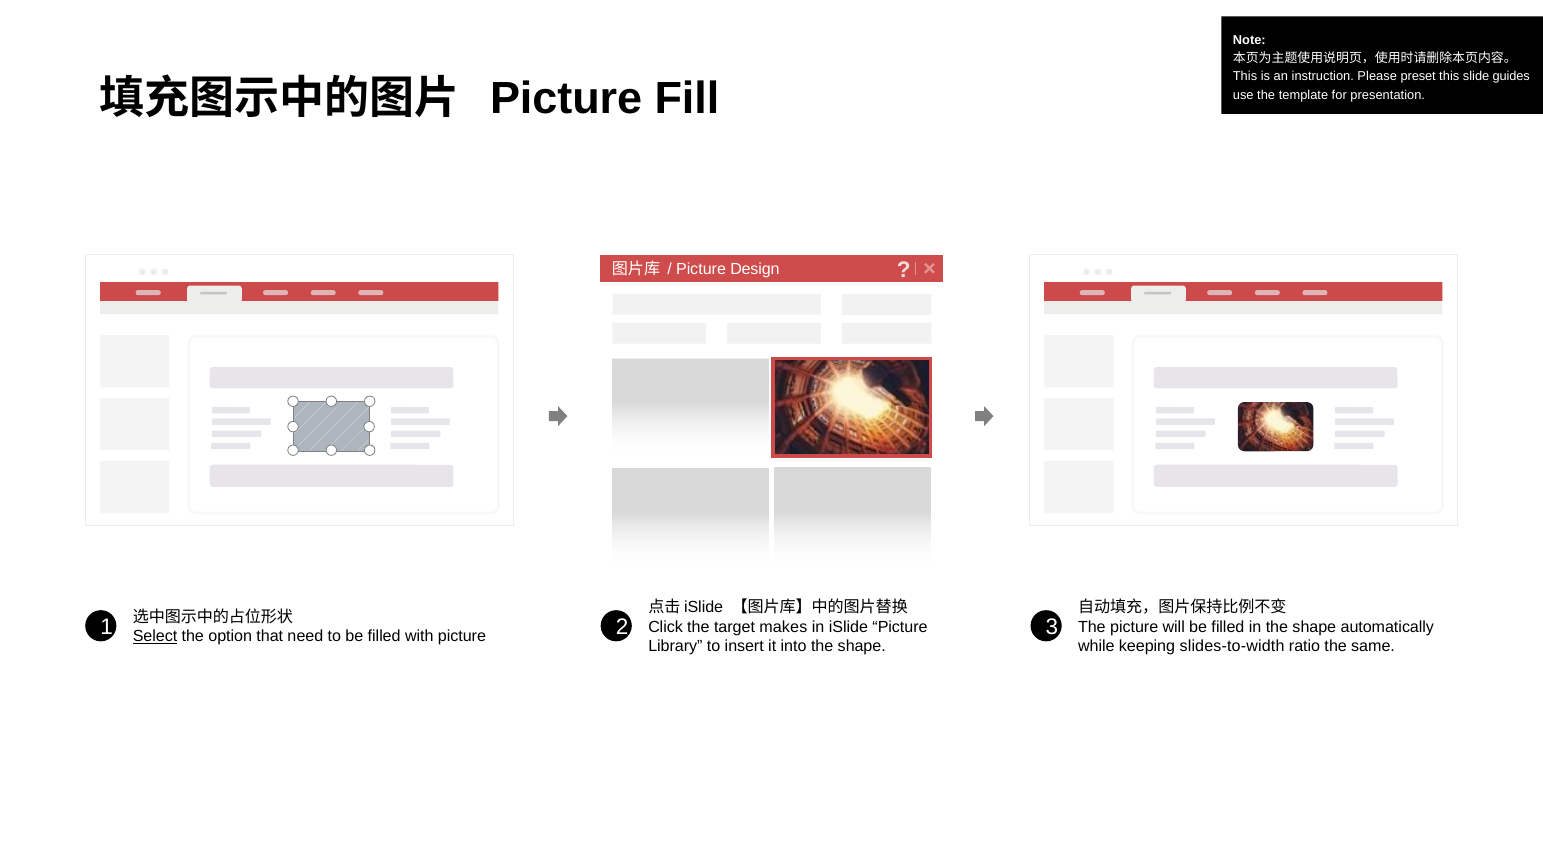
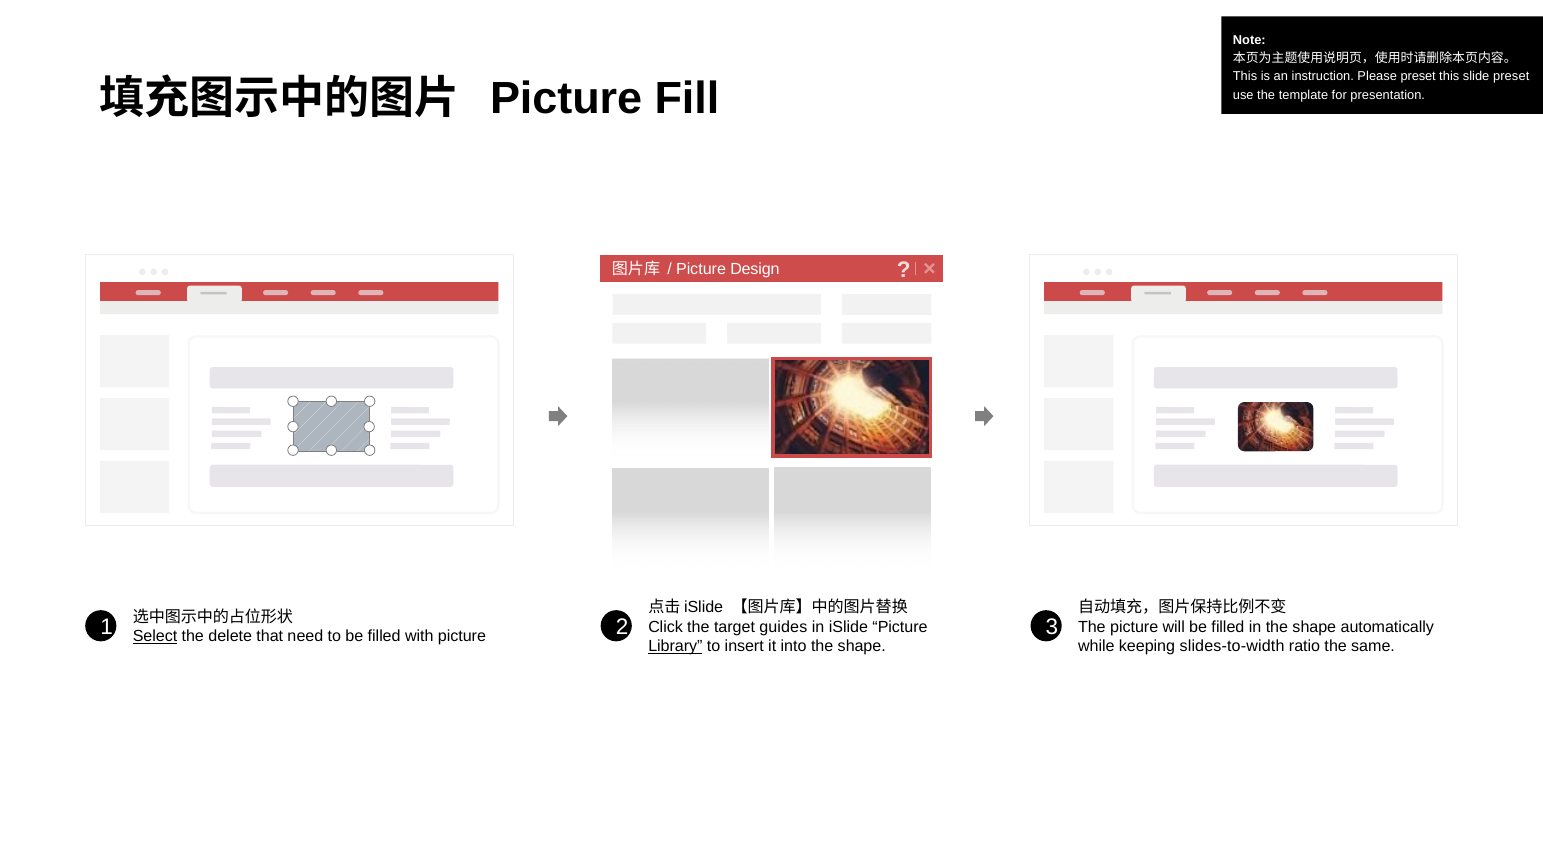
slide guides: guides -> preset
makes: makes -> guides
option: option -> delete
Library underline: none -> present
